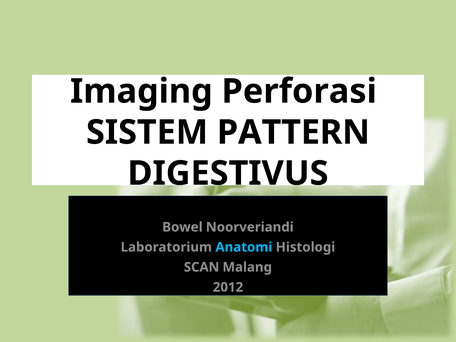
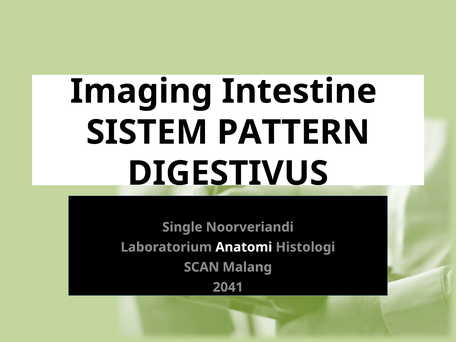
Perforasi: Perforasi -> Intestine
Bowel: Bowel -> Single
Anatomi colour: light blue -> white
2012: 2012 -> 2041
